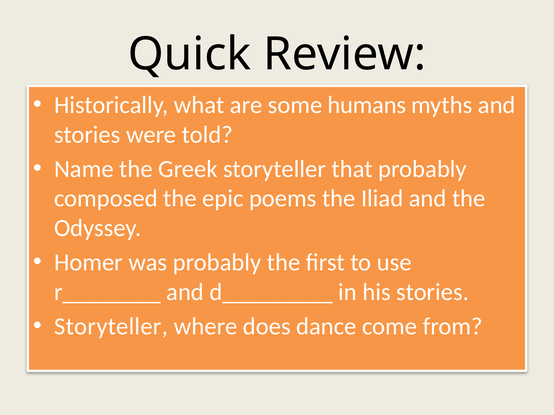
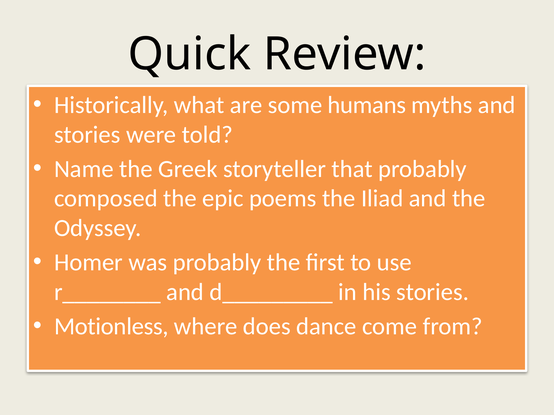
Storyteller at (111, 327): Storyteller -> Motionless
